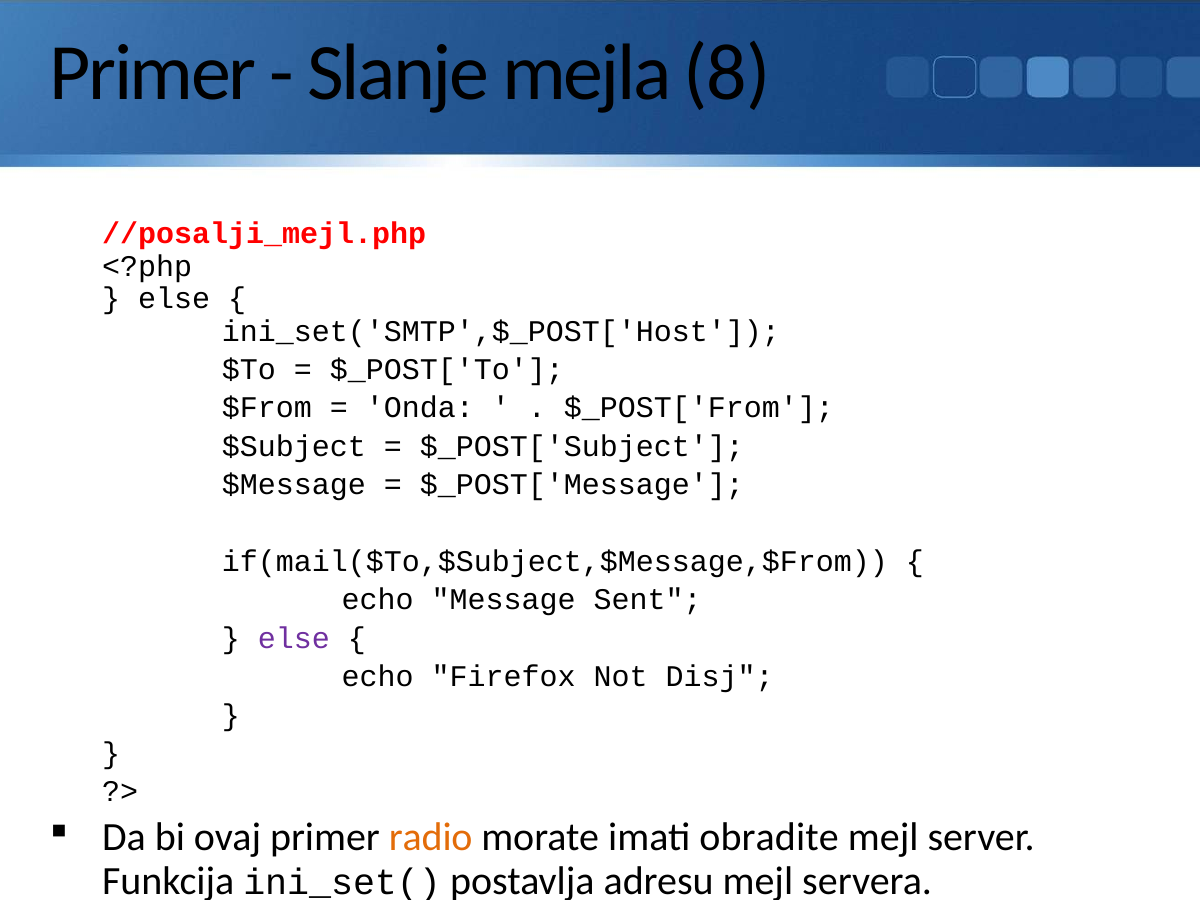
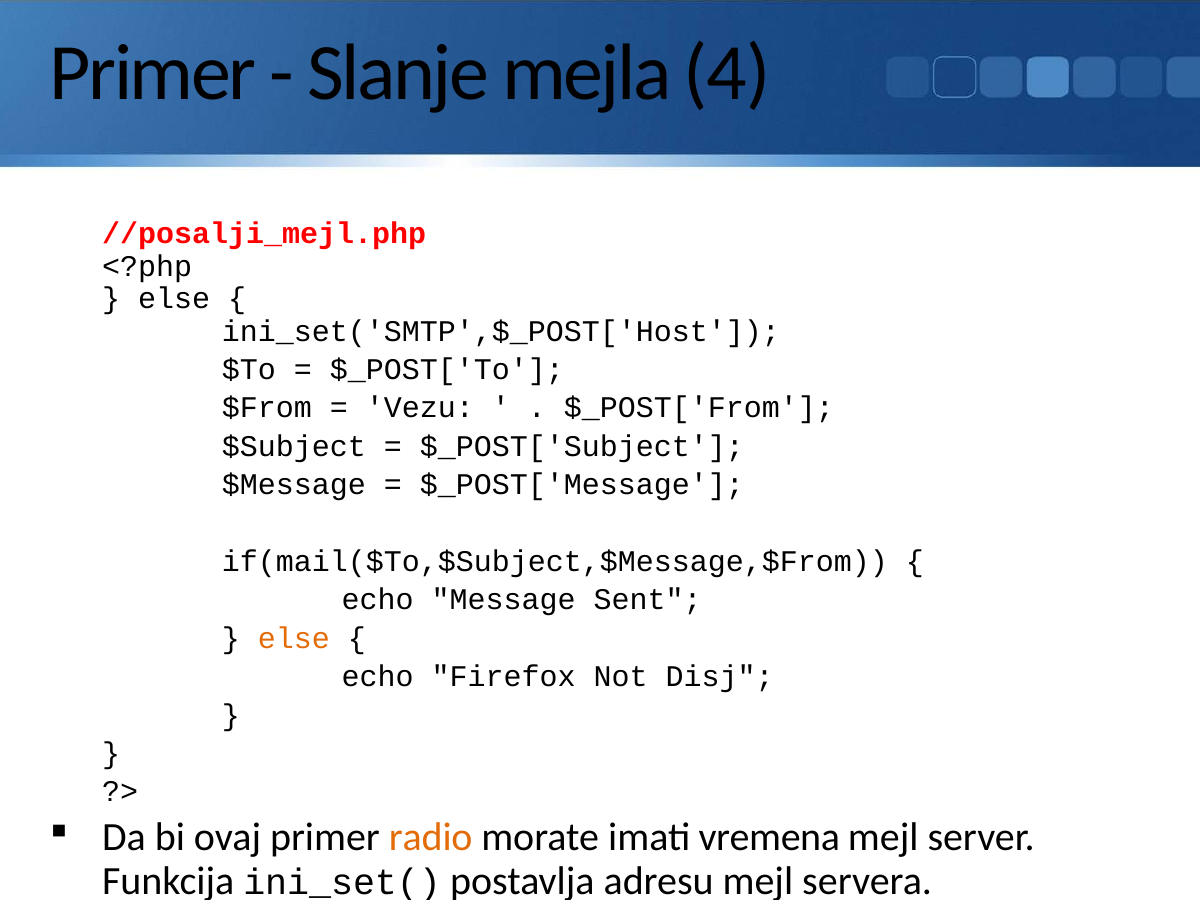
8: 8 -> 4
Onda: Onda -> Vezu
else at (294, 638) colour: purple -> orange
obradite: obradite -> vremena
